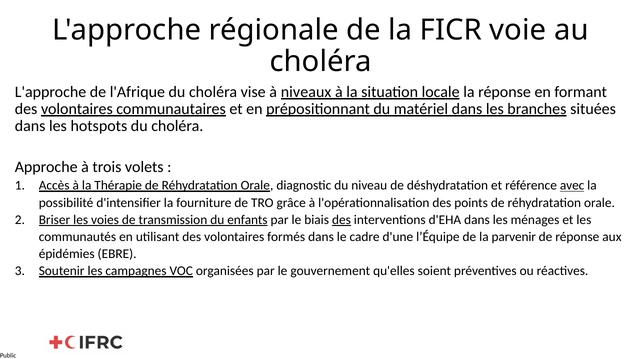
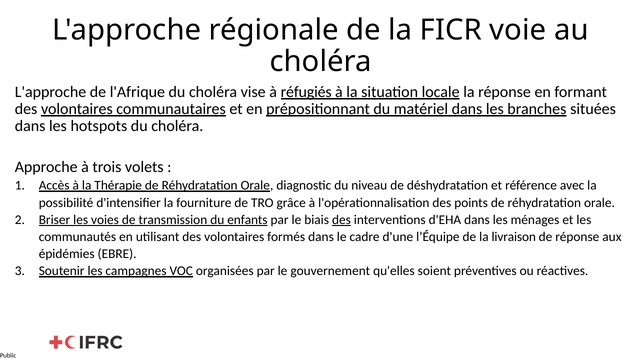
niveaux: niveaux -> réfugiés
avec underline: present -> none
parvenir: parvenir -> livraison
